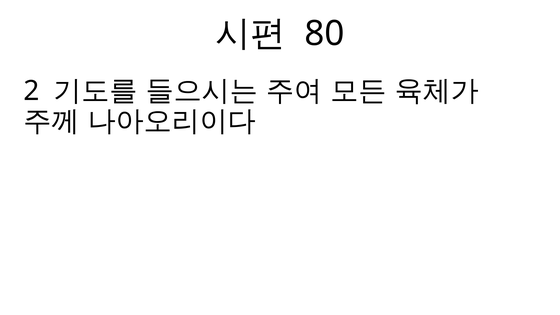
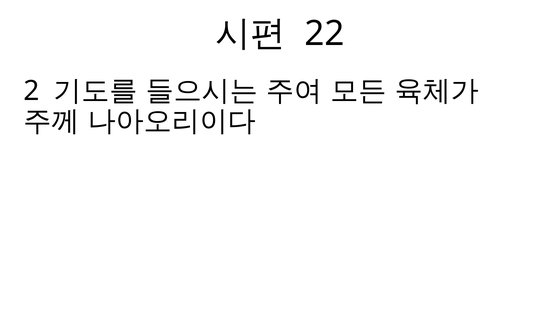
80: 80 -> 22
